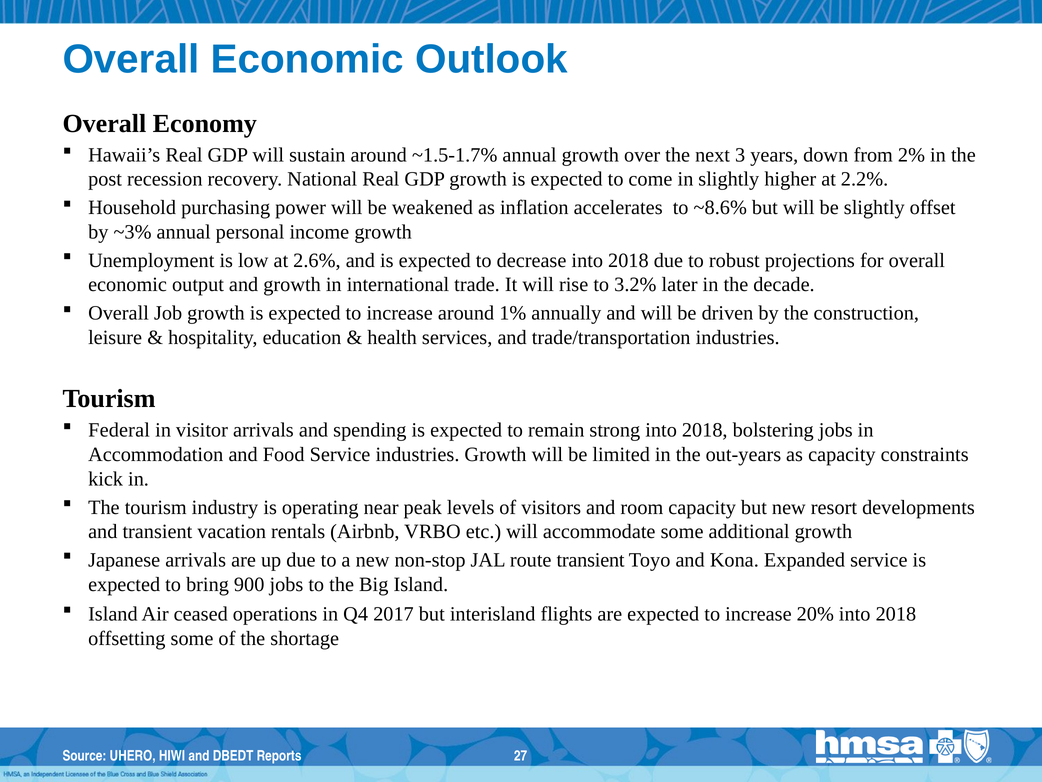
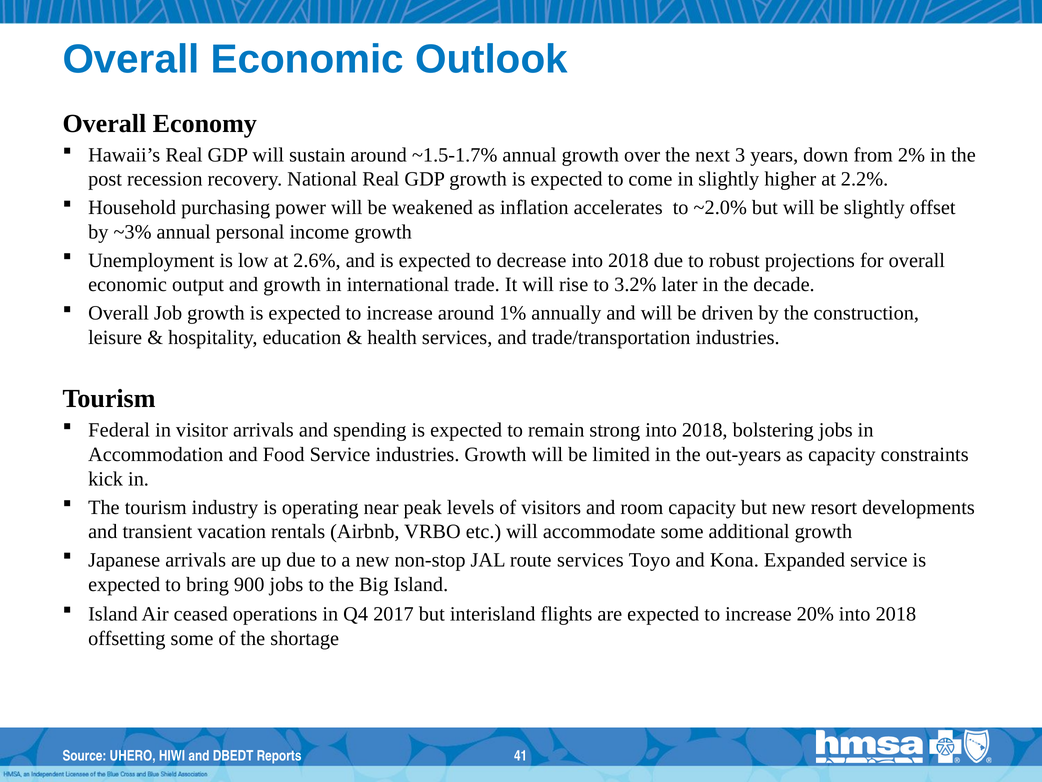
~8.6%: ~8.6% -> ~2.0%
route transient: transient -> services
27: 27 -> 41
